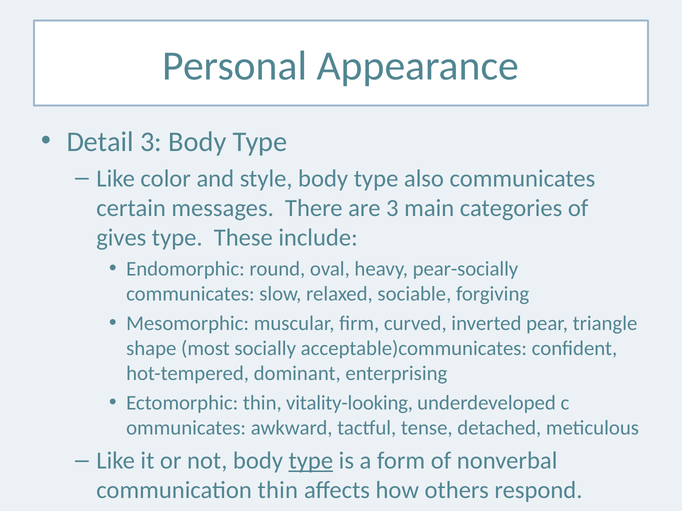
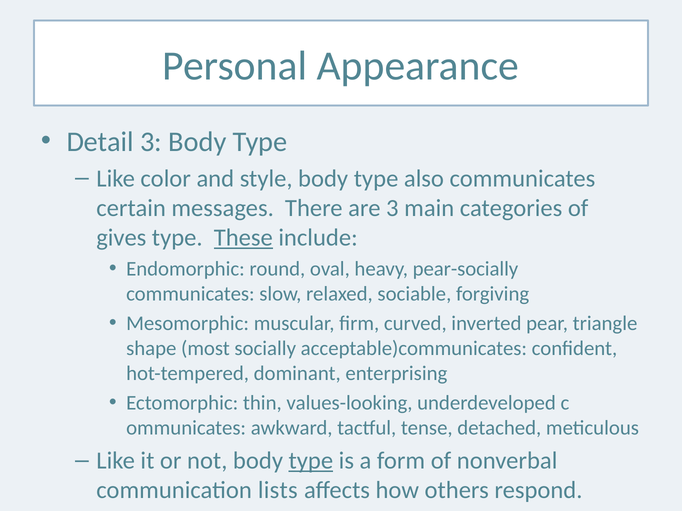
These underline: none -> present
vitality-looking: vitality-looking -> values-looking
communication thin: thin -> lists
